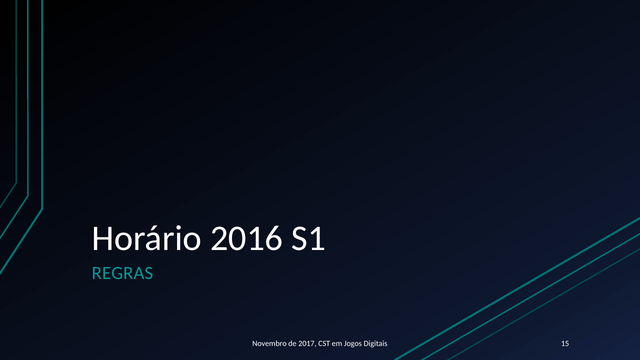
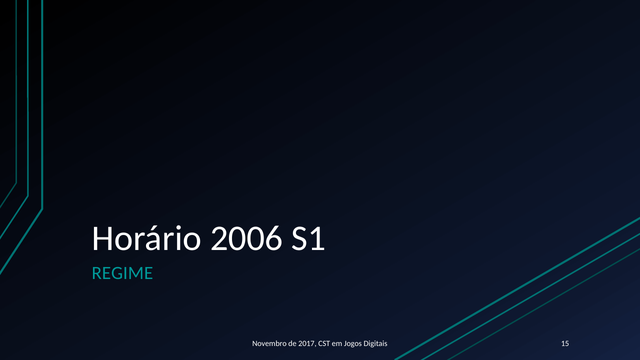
2016: 2016 -> 2006
REGRAS: REGRAS -> REGIME
